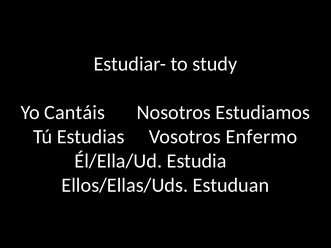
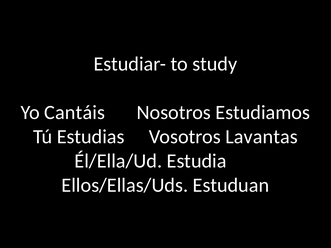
Enfermo: Enfermo -> Lavantas
